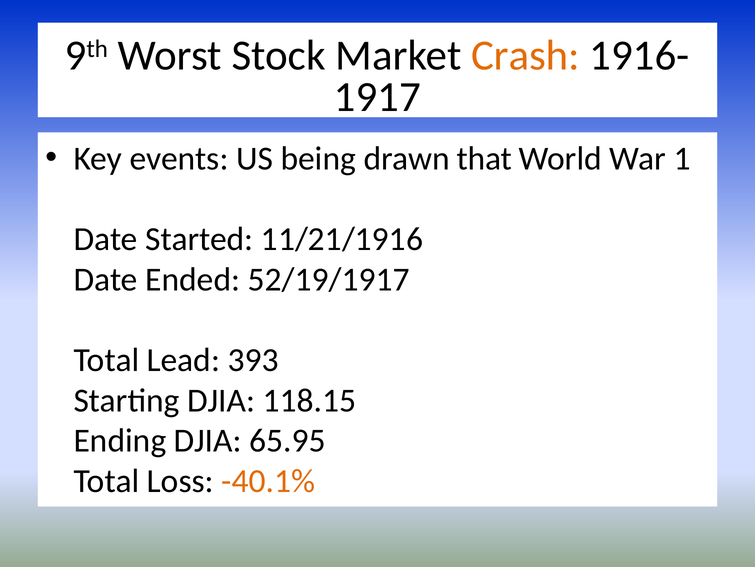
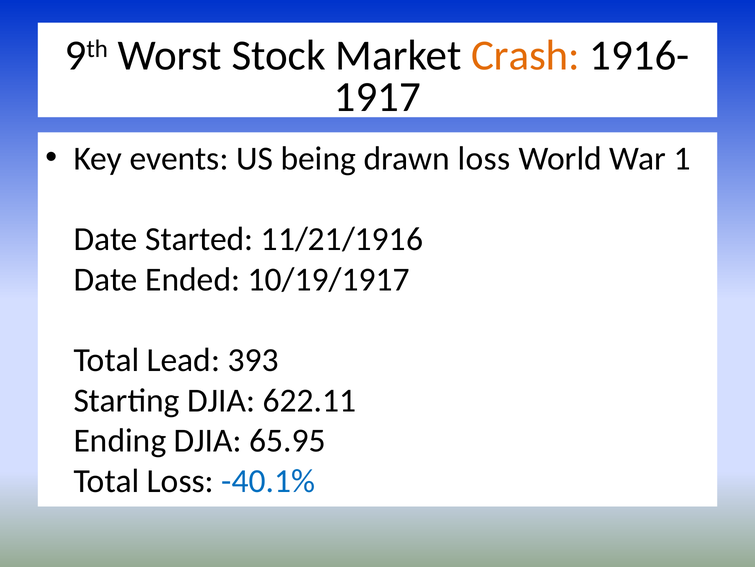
drawn that: that -> loss
52/19/1917: 52/19/1917 -> 10/19/1917
118.15: 118.15 -> 622.11
-40.1% colour: orange -> blue
